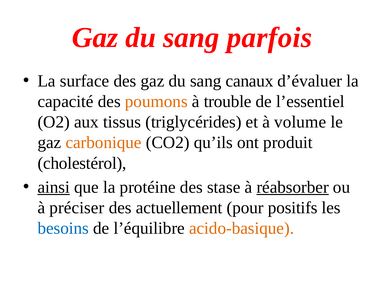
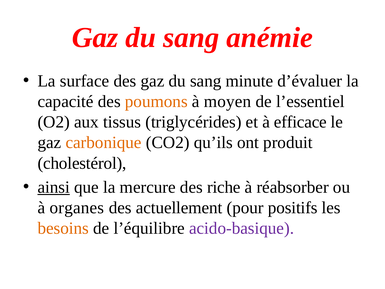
parfois: parfois -> anémie
canaux: canaux -> minute
trouble: trouble -> moyen
volume: volume -> efficace
protéine: protéine -> mercure
stase: stase -> riche
réabsorber underline: present -> none
préciser: préciser -> organes
besoins colour: blue -> orange
acido-basique colour: orange -> purple
